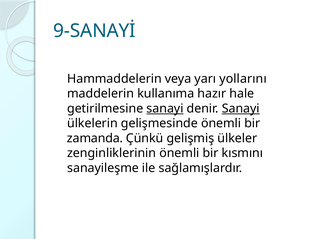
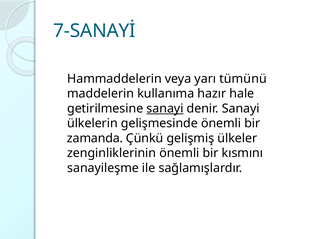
9-SANAYİ: 9-SANAYİ -> 7-SANAYİ
yollarını: yollarını -> tümünü
Sanayi at (241, 109) underline: present -> none
